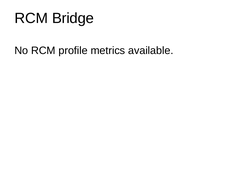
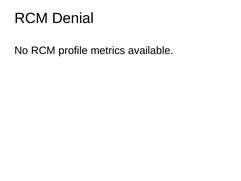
Bridge: Bridge -> Denial
